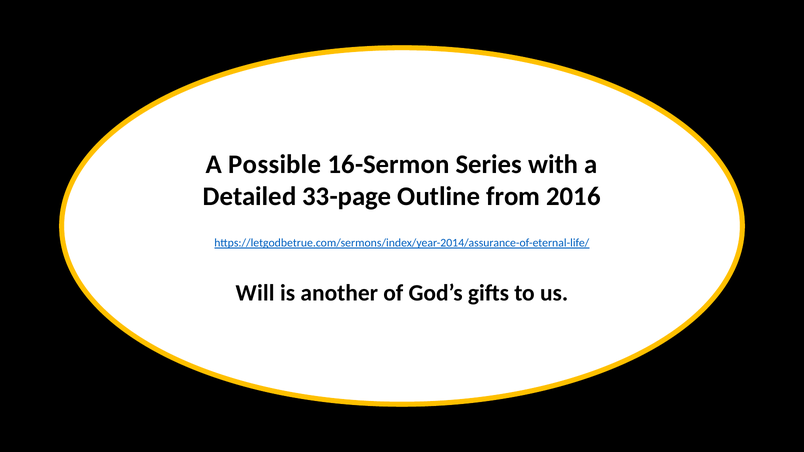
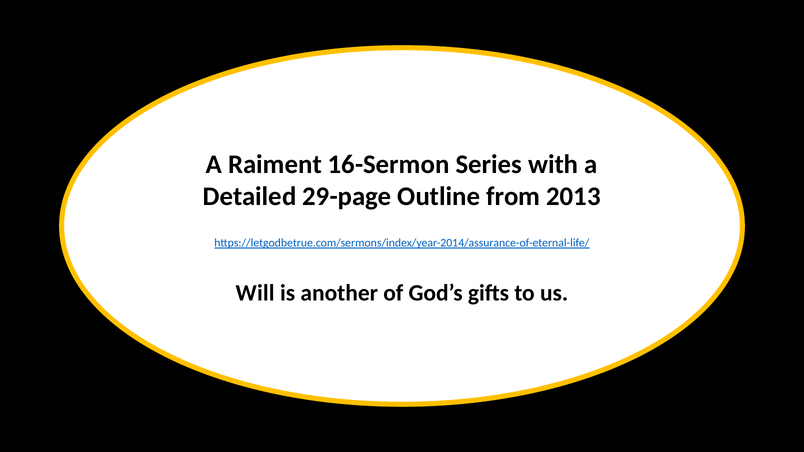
Possible: Possible -> Raiment
33-page: 33-page -> 29-page
2016: 2016 -> 2013
